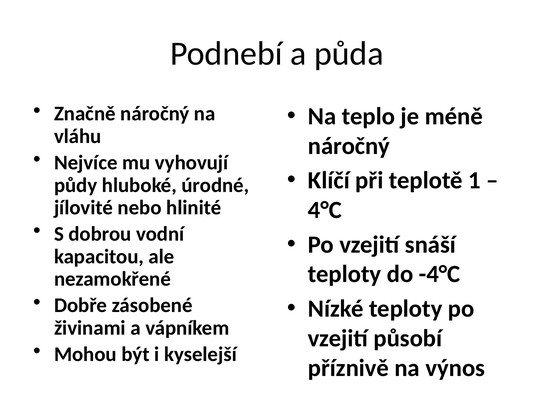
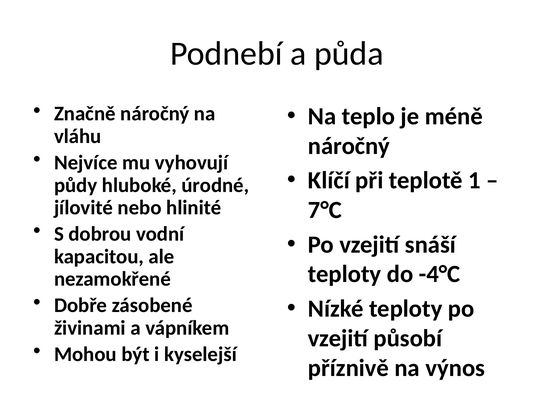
4°C: 4°C -> 7°C
